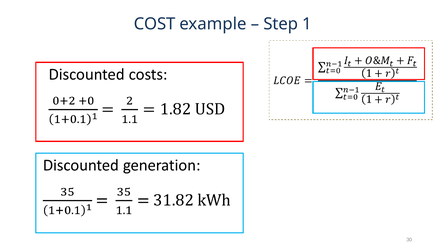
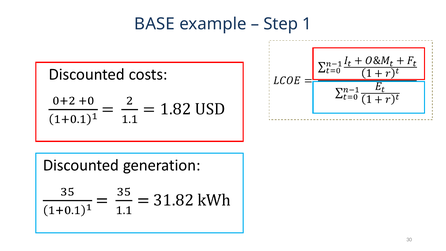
COST: COST -> BASE
